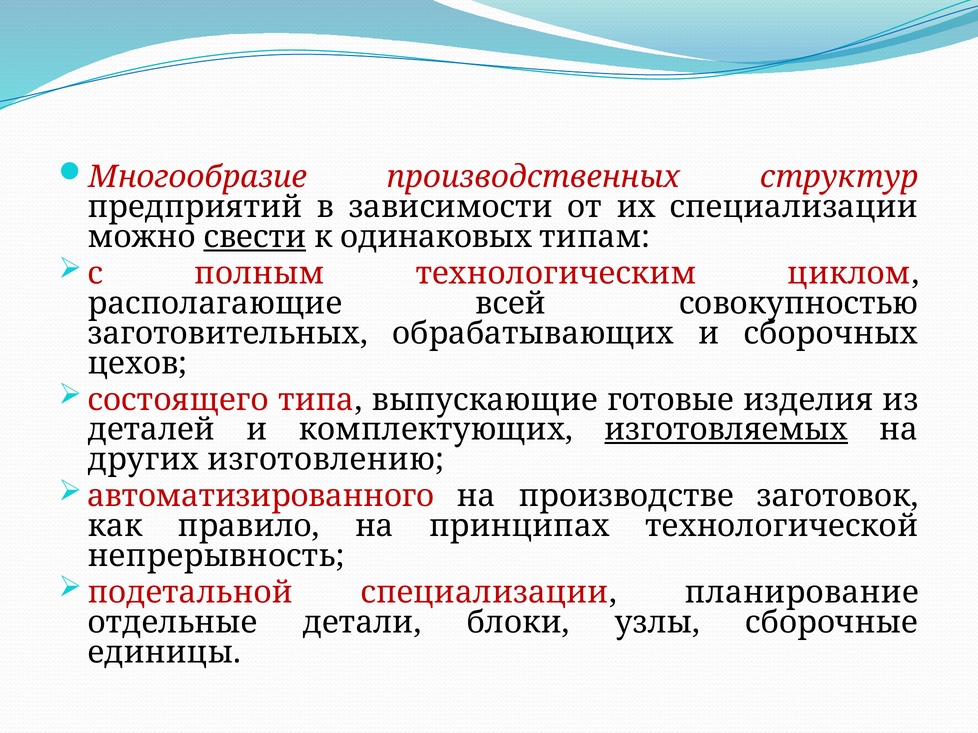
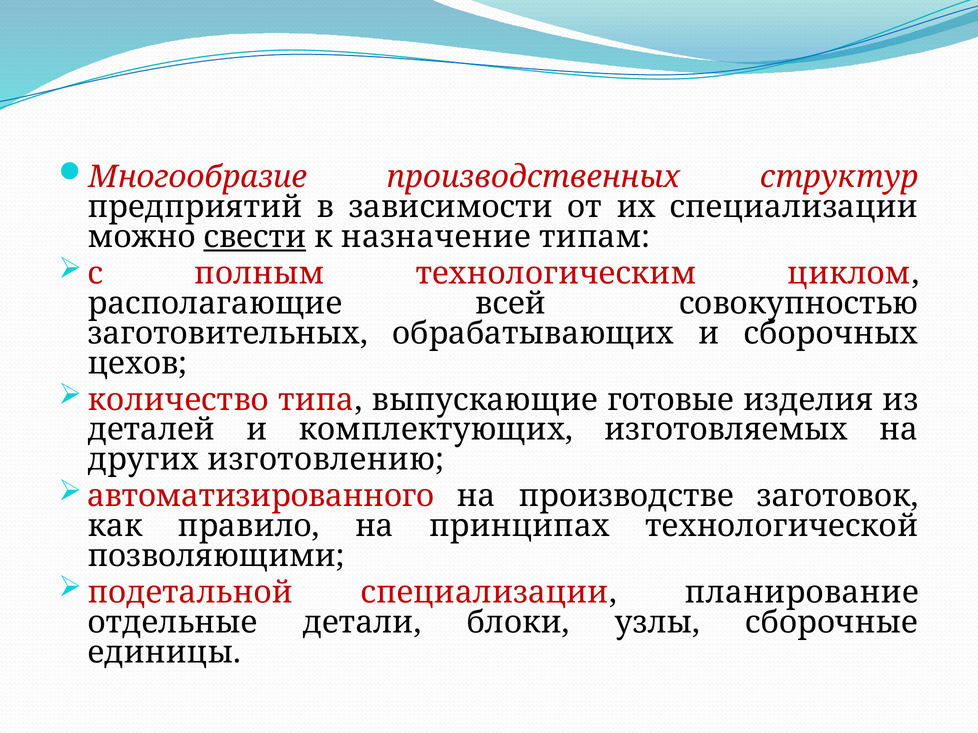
одинаковых: одинаковых -> назначение
состоящего: состоящего -> количество
изготовляемых underline: present -> none
непрерывность: непрерывность -> позволяющими
